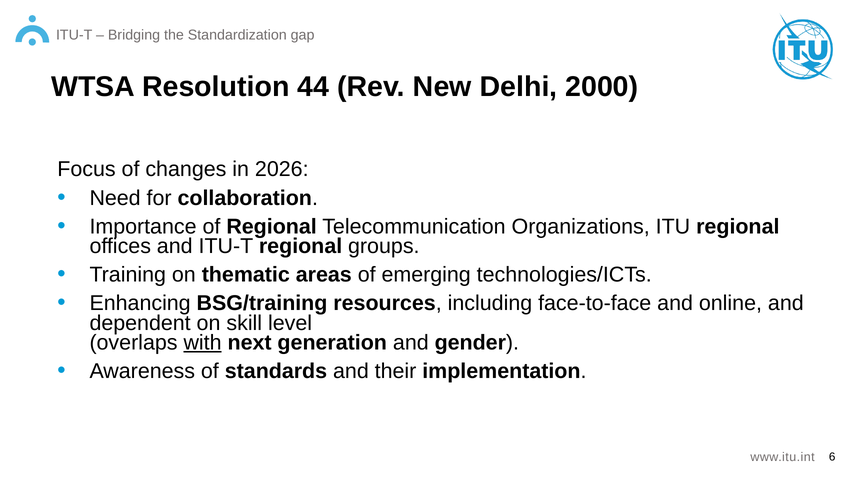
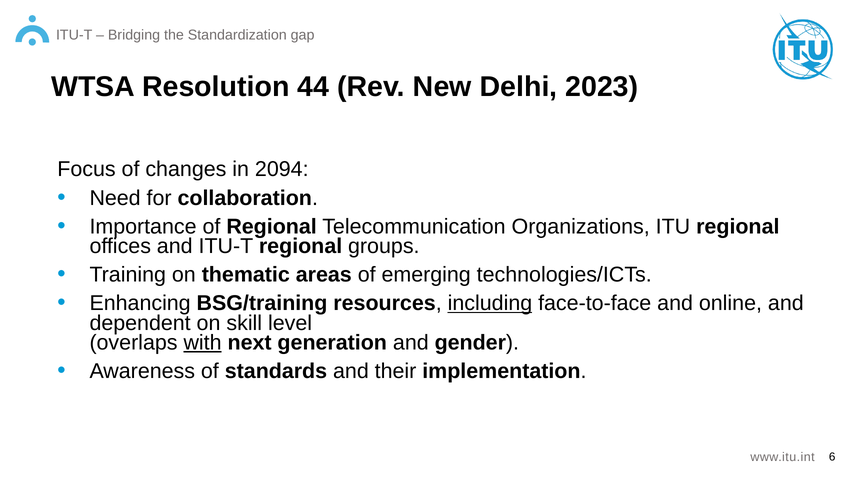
2000: 2000 -> 2023
2026: 2026 -> 2094
including underline: none -> present
